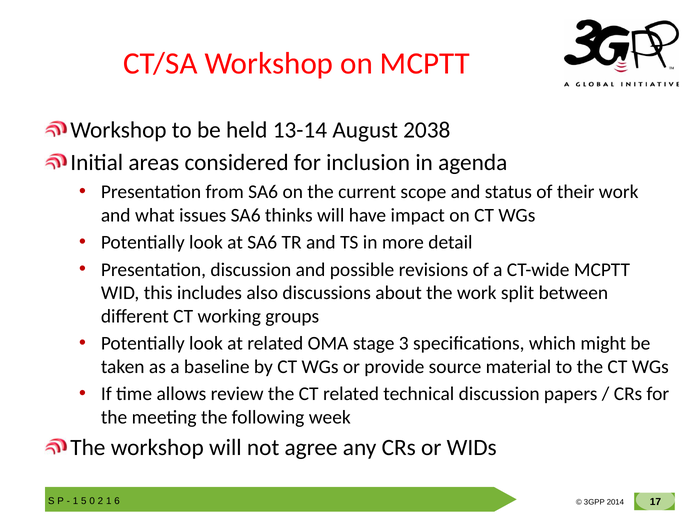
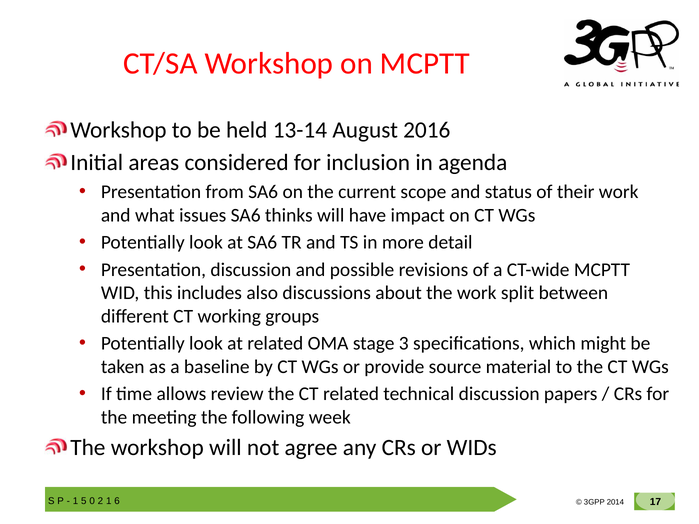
2038: 2038 -> 2016
